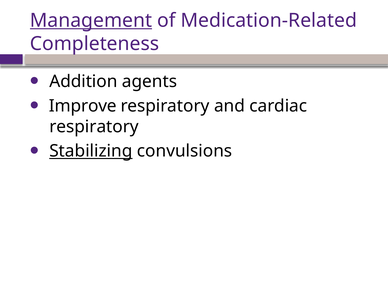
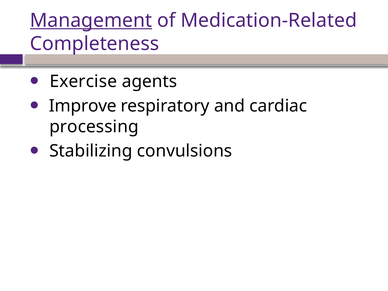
Addition: Addition -> Exercise
respiratory at (94, 127): respiratory -> processing
Stabilizing underline: present -> none
